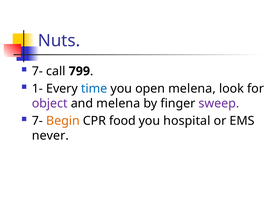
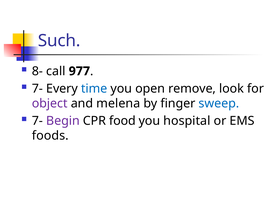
Nuts: Nuts -> Such
7- at (37, 71): 7- -> 8-
799: 799 -> 977
1- at (37, 89): 1- -> 7-
open melena: melena -> remove
sweep colour: purple -> blue
Begin colour: orange -> purple
never: never -> foods
